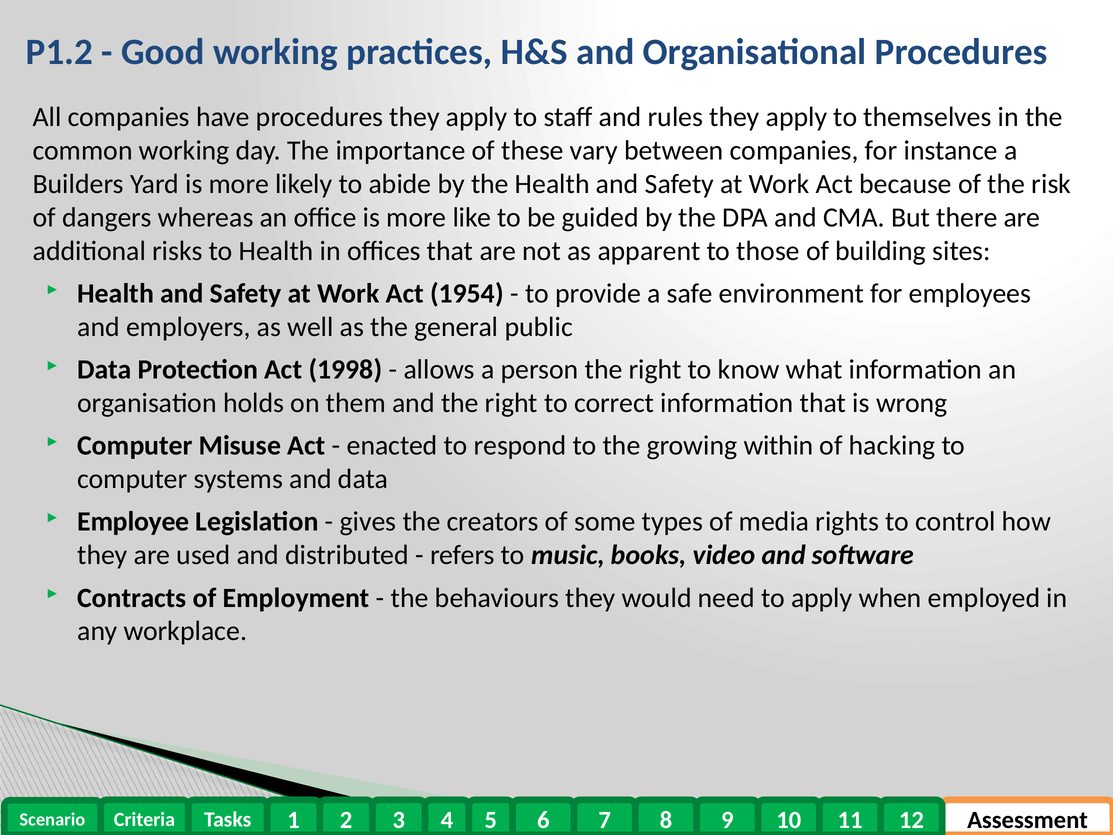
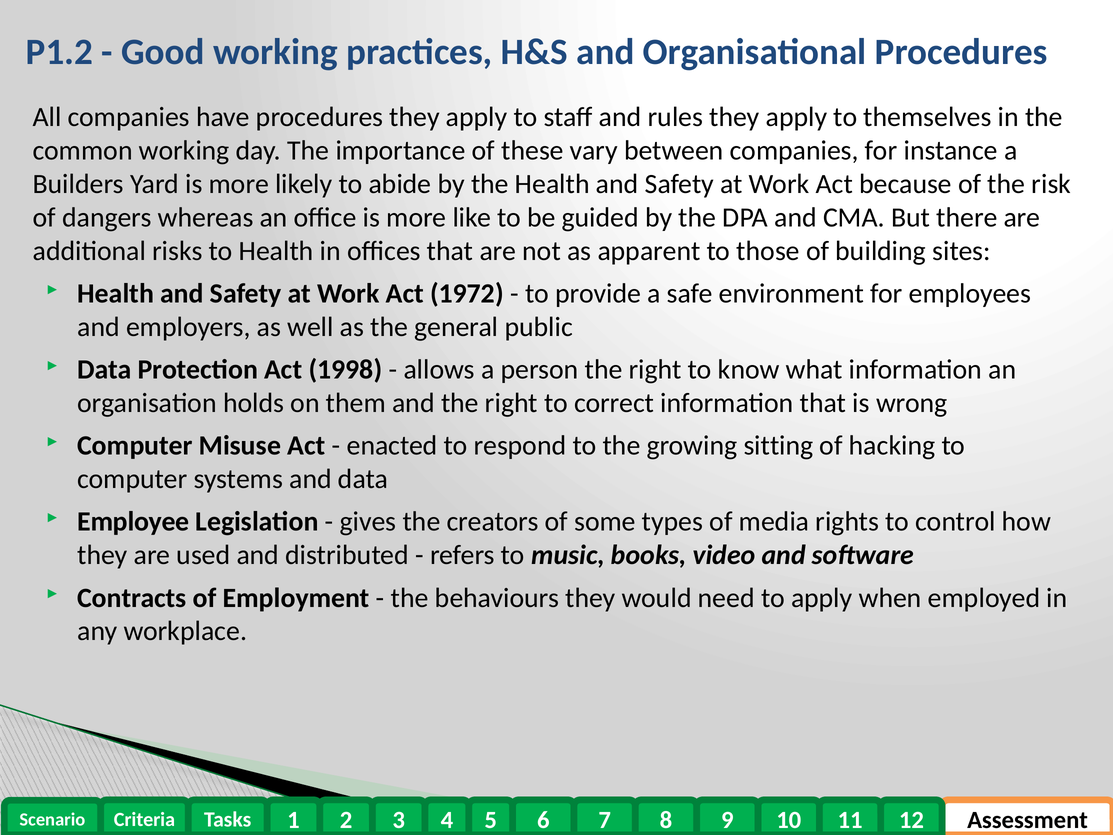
1954: 1954 -> 1972
within: within -> sitting
